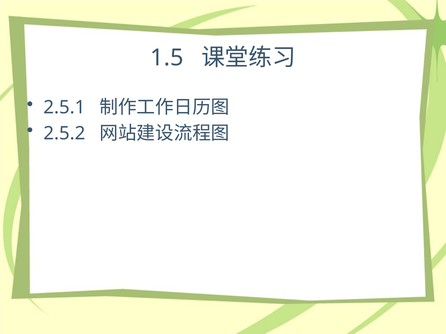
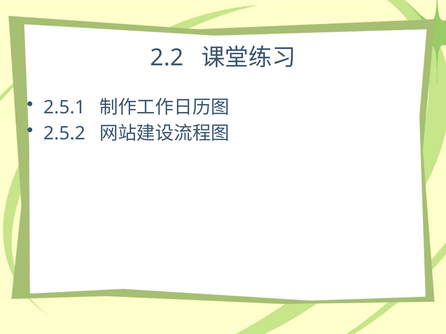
1.5: 1.5 -> 2.2
